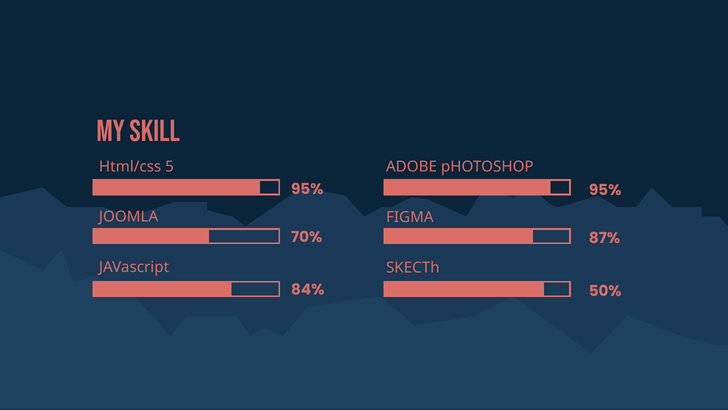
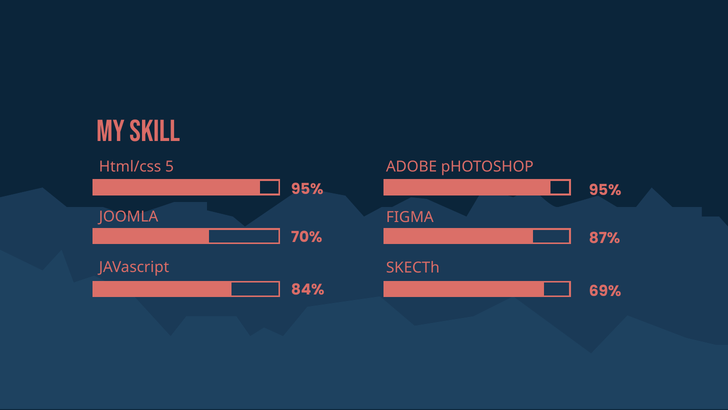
50%: 50% -> 69%
